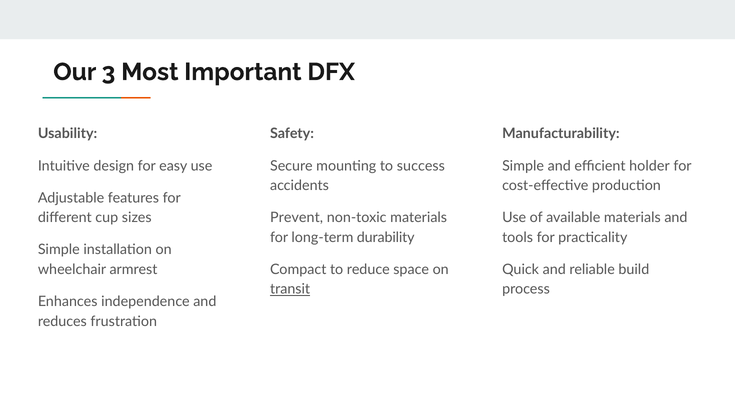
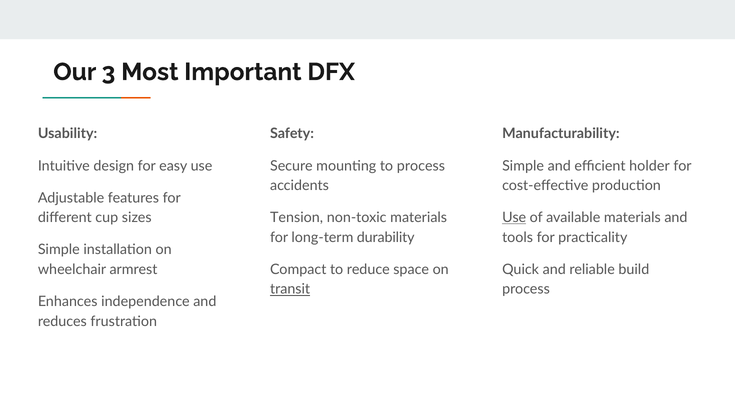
to success: success -> process
Prevent: Prevent -> Tension
Use at (514, 217) underline: none -> present
